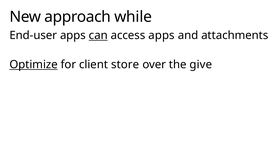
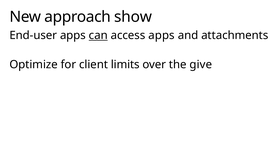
while: while -> show
Optimize underline: present -> none
store: store -> limits
